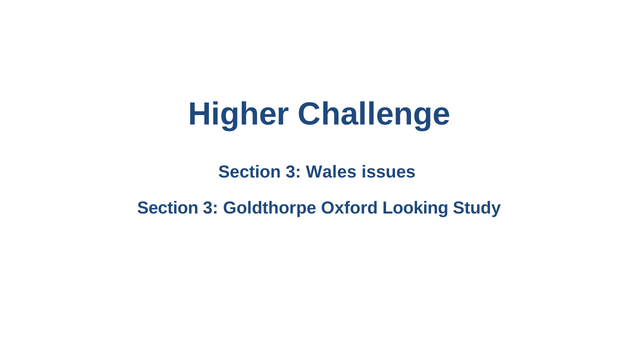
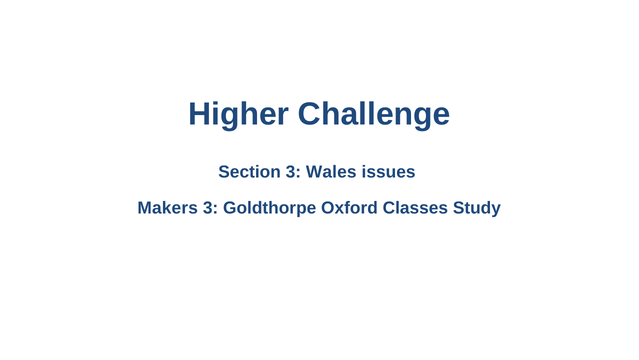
Section at (168, 208): Section -> Makers
Looking: Looking -> Classes
